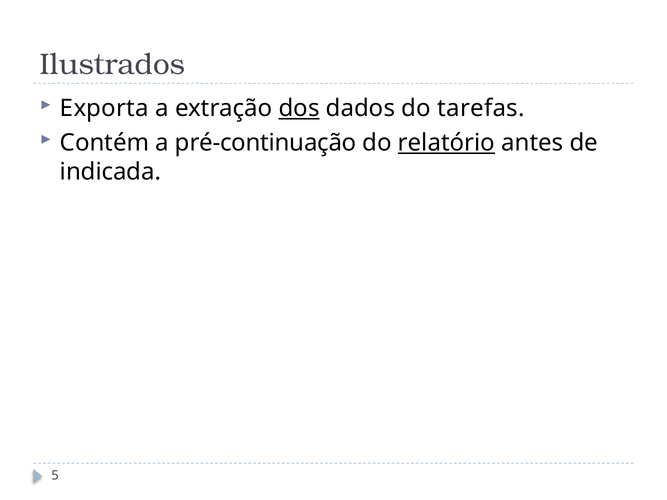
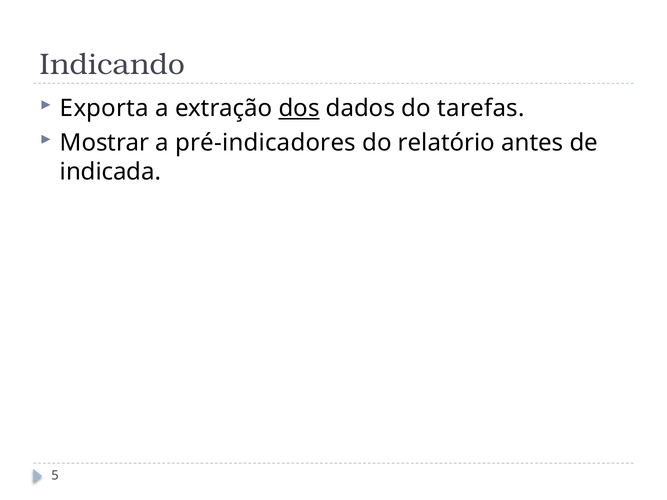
Ilustrados: Ilustrados -> Indicando
Contém: Contém -> Mostrar
pré-continuação: pré-continuação -> pré-indicadores
relatório underline: present -> none
